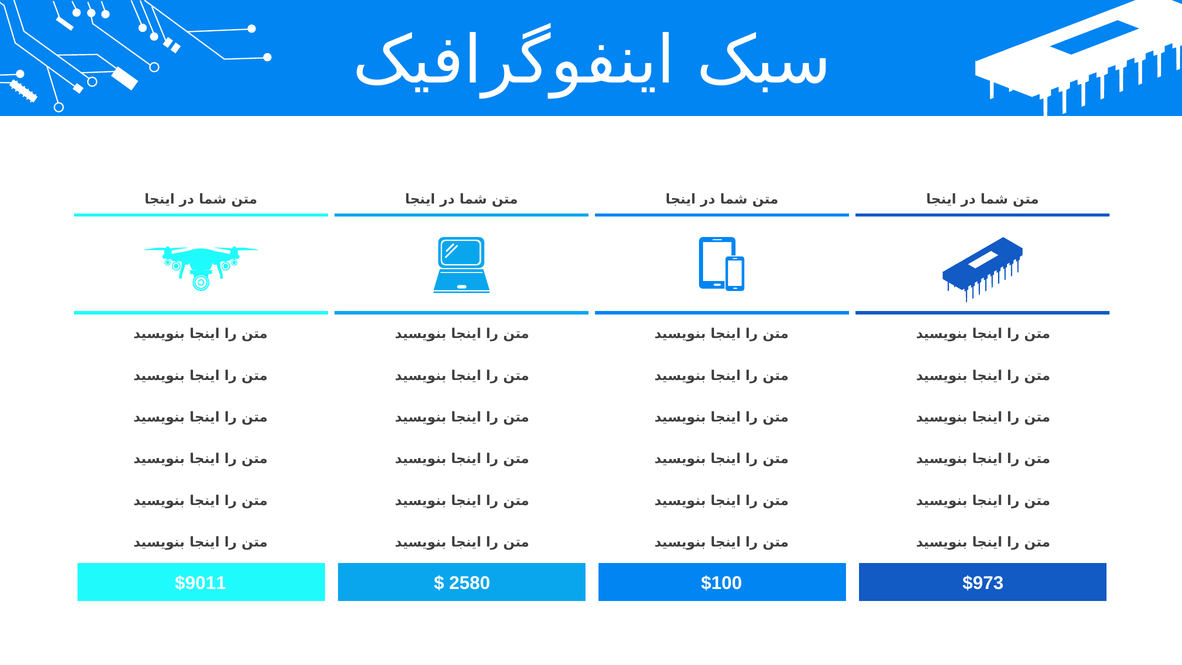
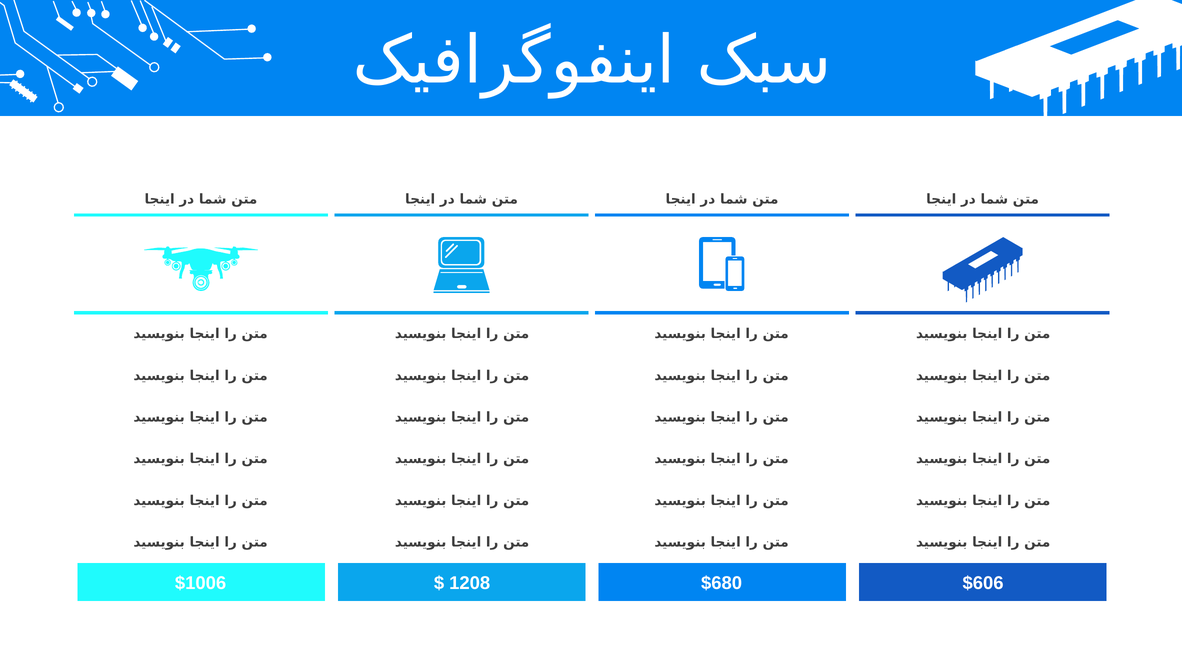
$9011: $9011 -> $1006
2580: 2580 -> 1208
$100: $100 -> $680
$973: $973 -> $606
